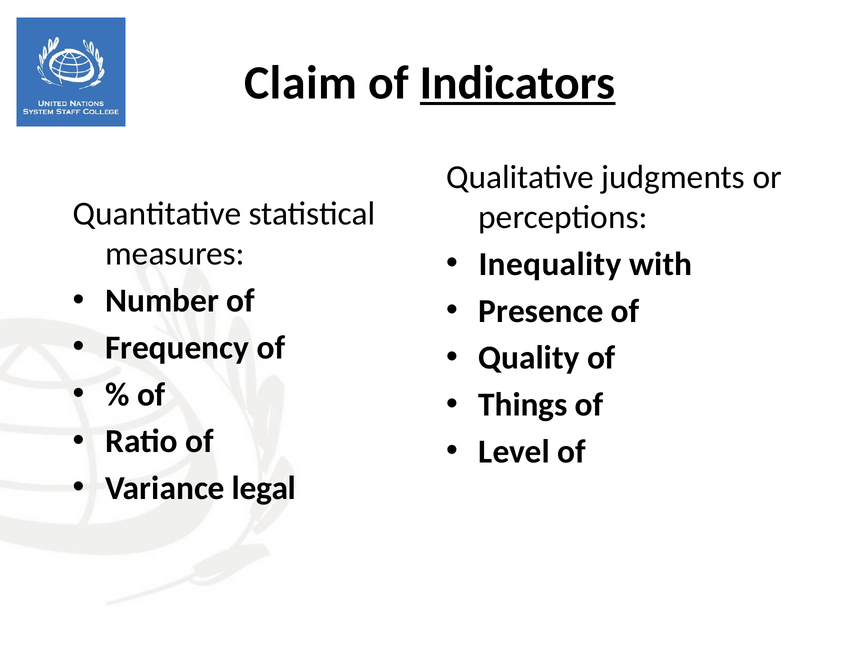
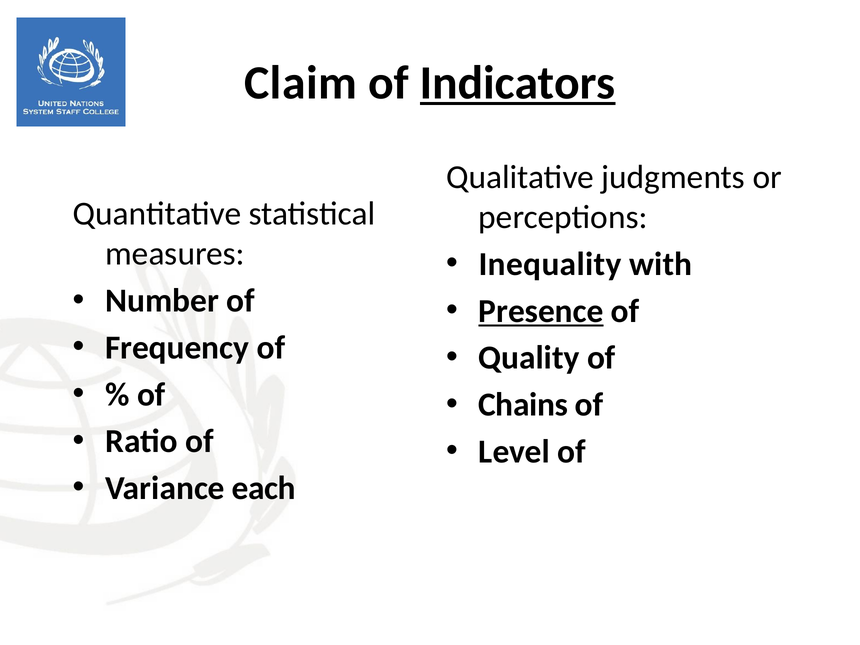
Presence underline: none -> present
Things: Things -> Chains
legal: legal -> each
